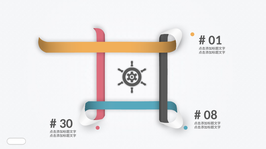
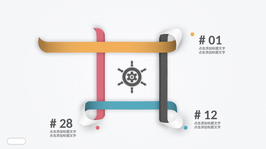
08: 08 -> 12
30: 30 -> 28
